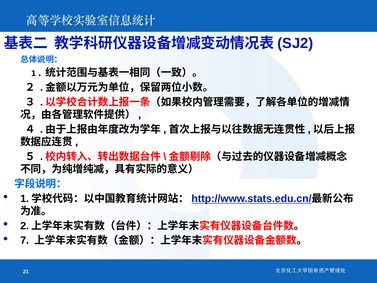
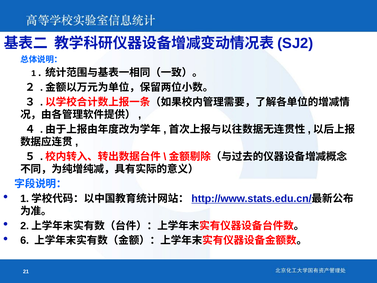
7: 7 -> 6
